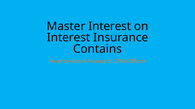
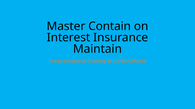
Master Interest: Interest -> Contain
Contains: Contains -> Maintain
